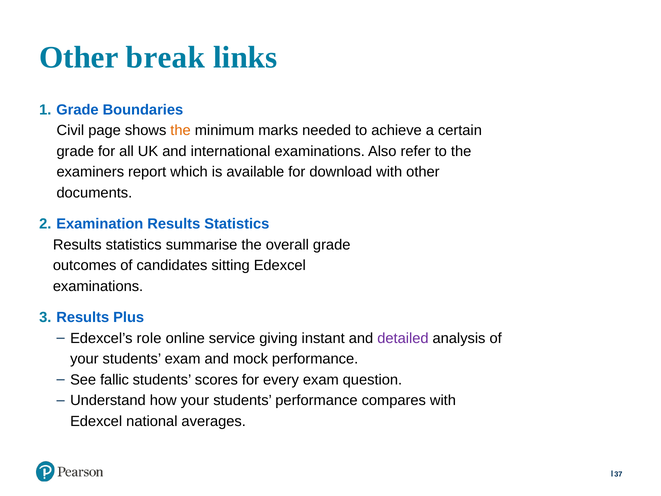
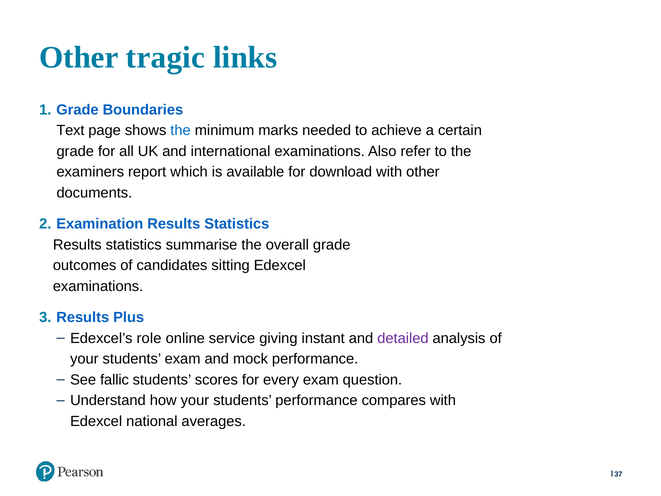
break: break -> tragic
Civil: Civil -> Text
the at (181, 130) colour: orange -> blue
